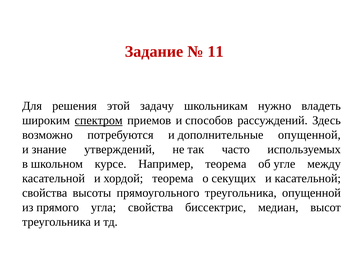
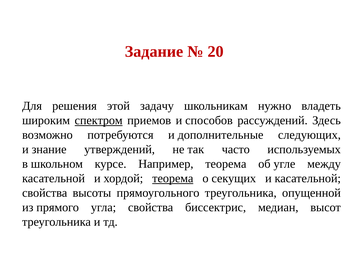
11: 11 -> 20
дополнительные опущенной: опущенной -> следующих
теорема at (173, 179) underline: none -> present
